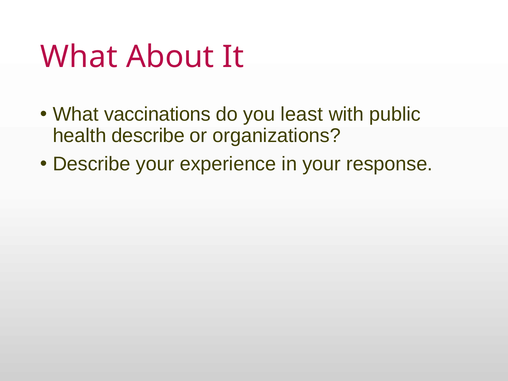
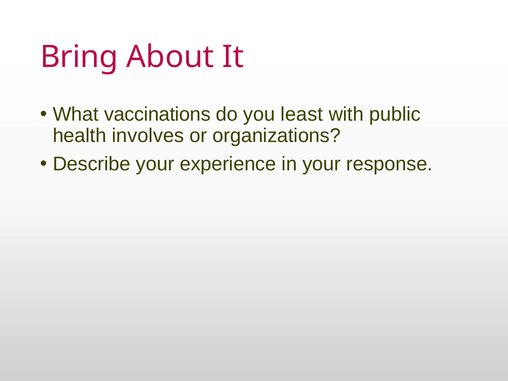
What at (79, 57): What -> Bring
health describe: describe -> involves
